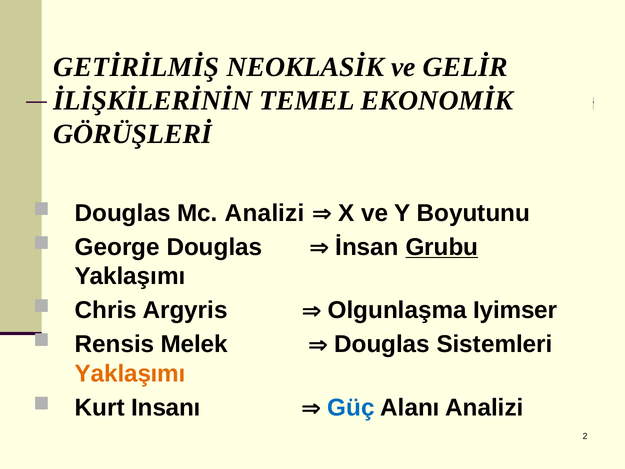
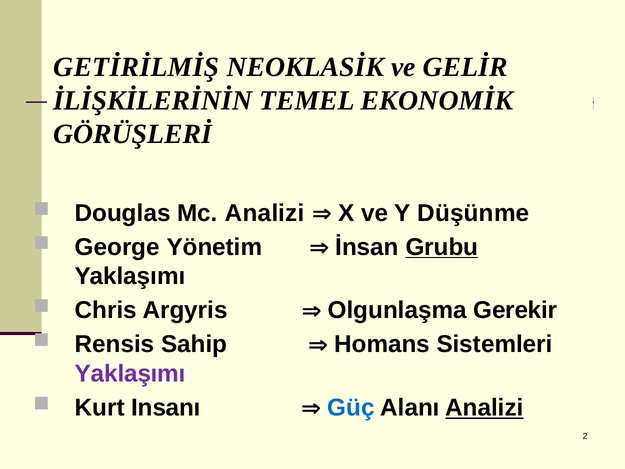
Boyutunu: Boyutunu -> Düşünme
George Douglas: Douglas -> Yönetim
Iyimser: Iyimser -> Gerekir
Melek: Melek -> Sahip
Douglas at (382, 344): Douglas -> Homans
Yaklaşımı at (130, 373) colour: orange -> purple
Analizi at (484, 407) underline: none -> present
